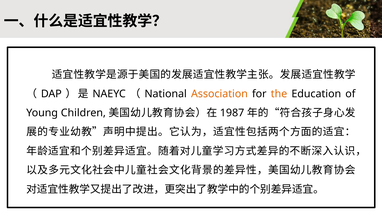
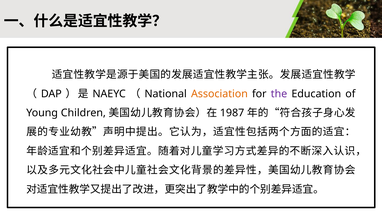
the colour: orange -> purple
